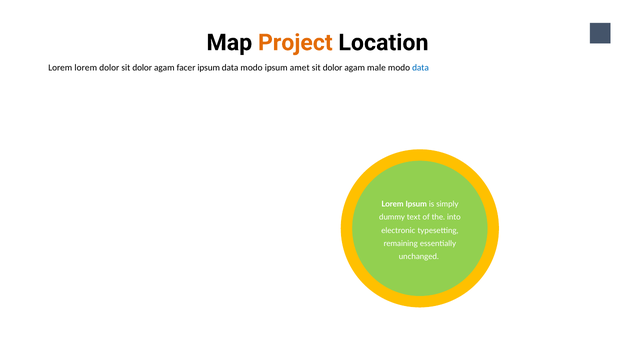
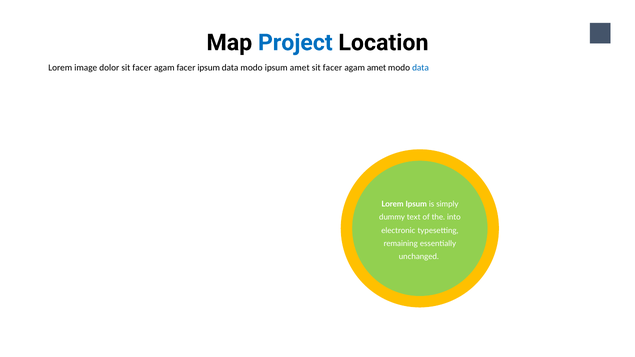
Project colour: orange -> blue
Lorem lorem: lorem -> image
dolor sit dolor: dolor -> facer
dolor at (333, 68): dolor -> facer
agam male: male -> amet
